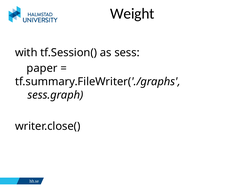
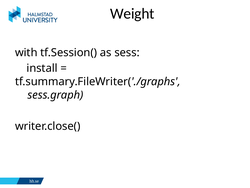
paper: paper -> install
